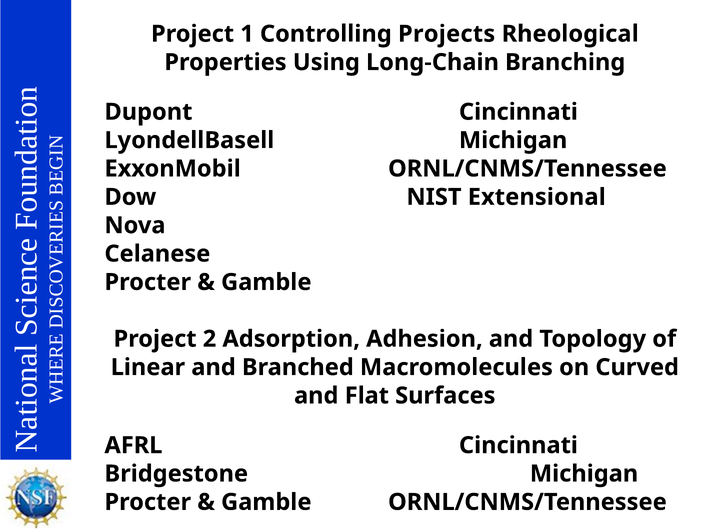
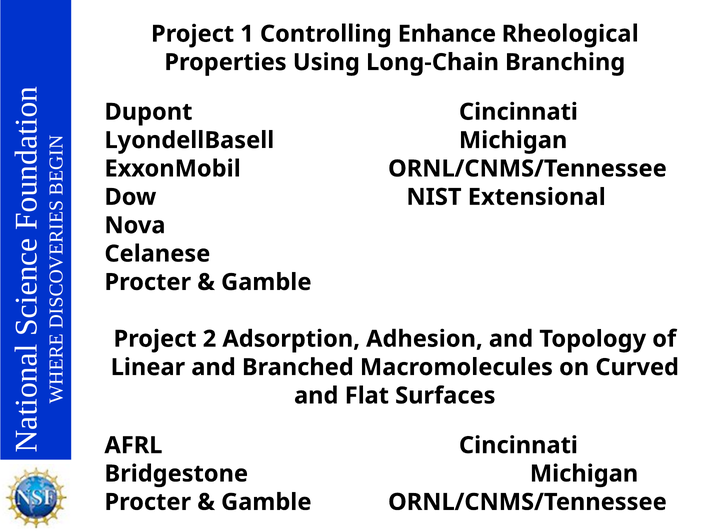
Projects: Projects -> Enhance
